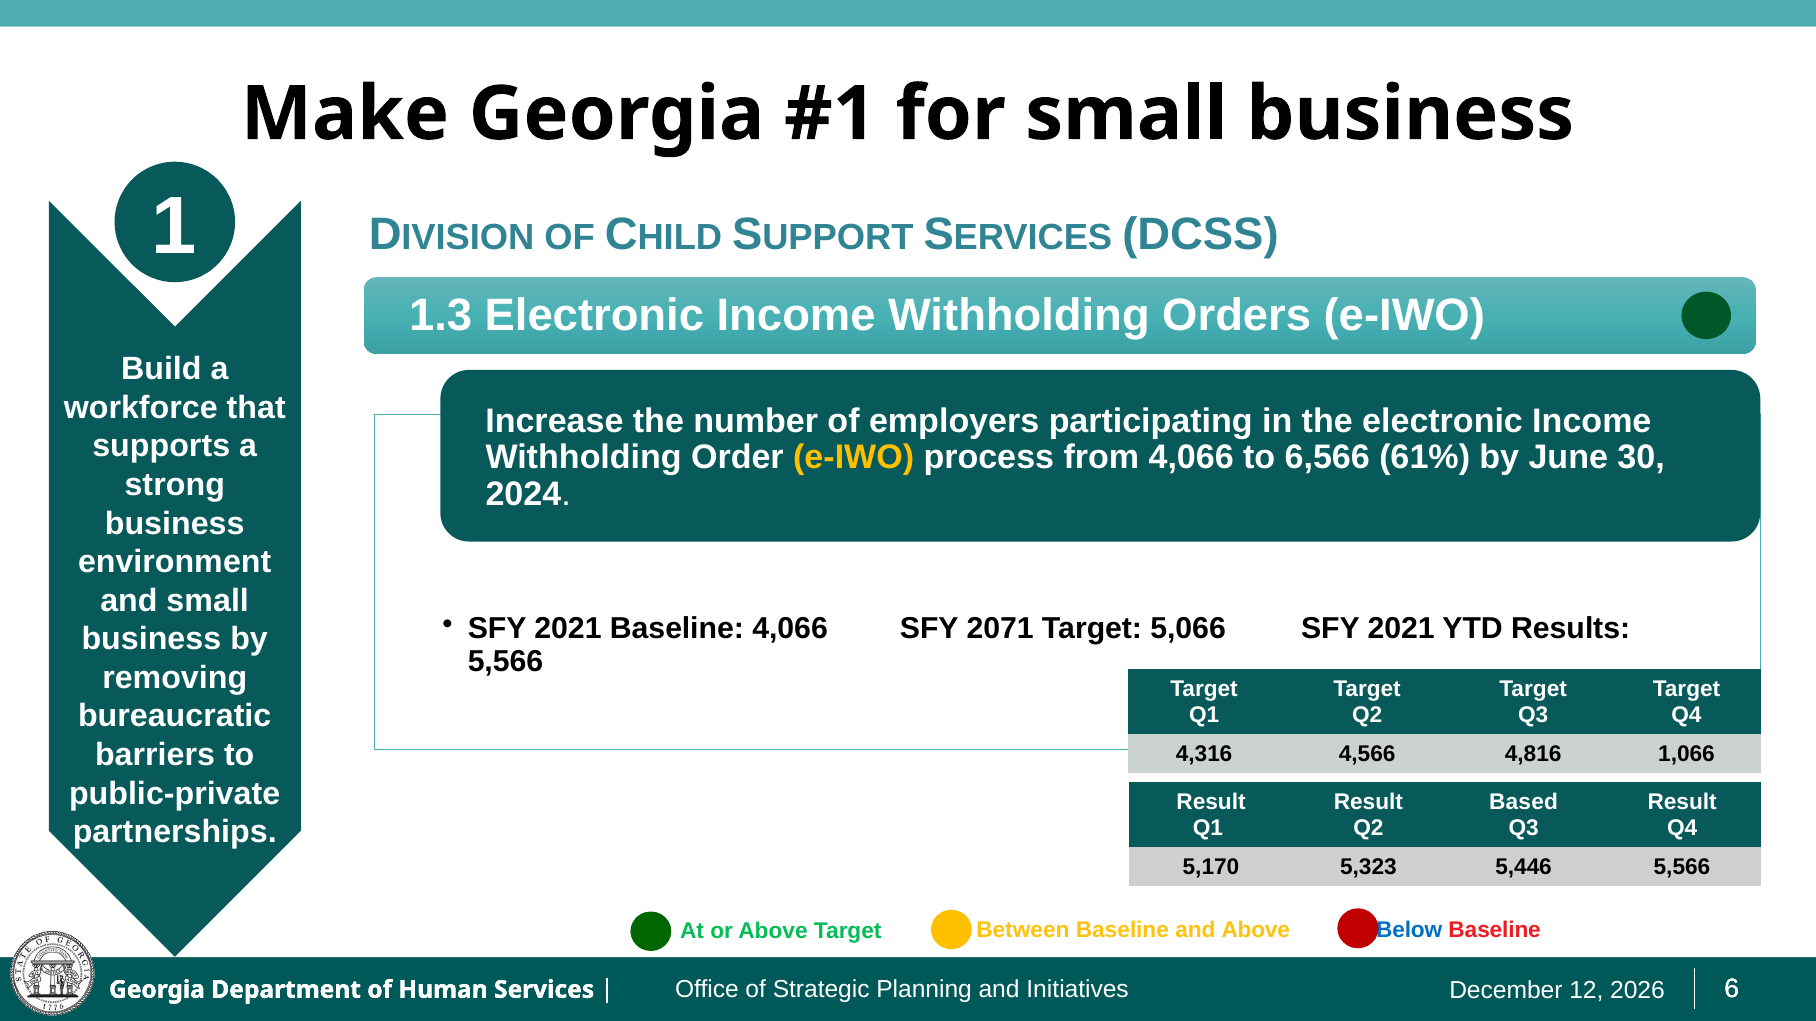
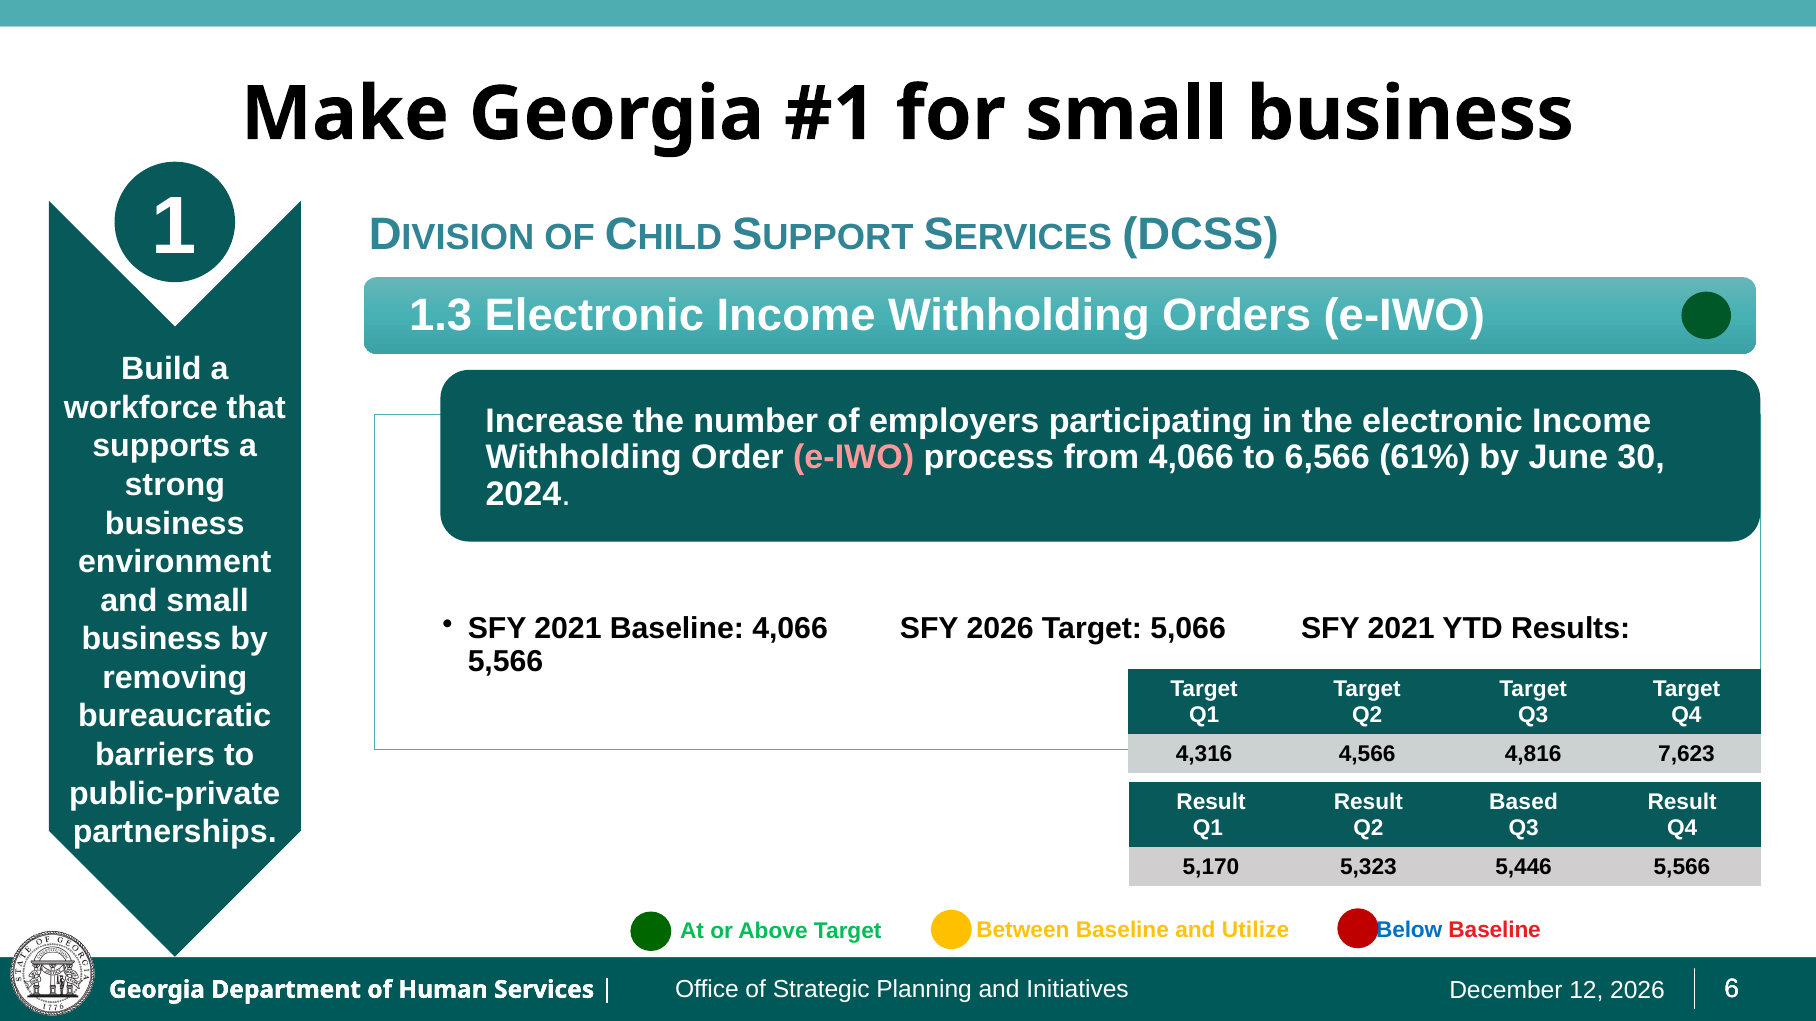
e-IWO at (854, 458) colour: yellow -> pink
2071 at (1000, 629): 2071 -> 2026
1,066: 1,066 -> 7,623
and Above: Above -> Utilize
